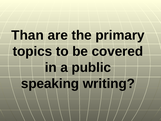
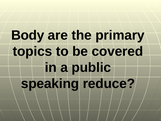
Than: Than -> Body
writing: writing -> reduce
